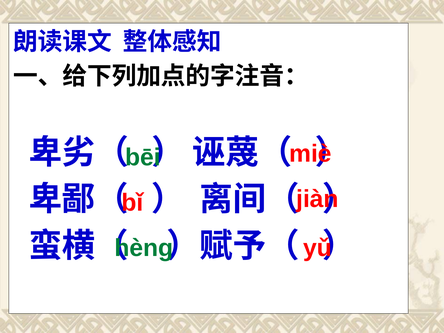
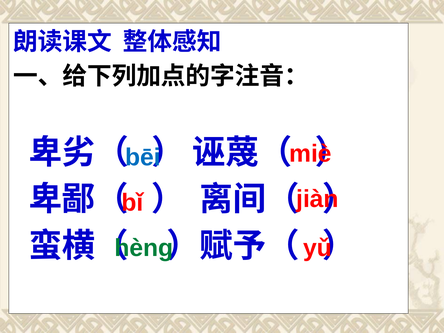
bēi colour: green -> blue
